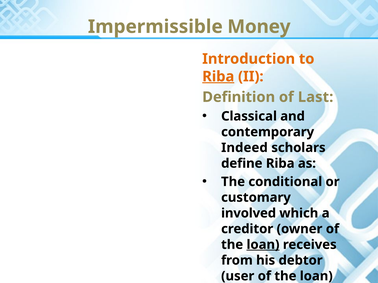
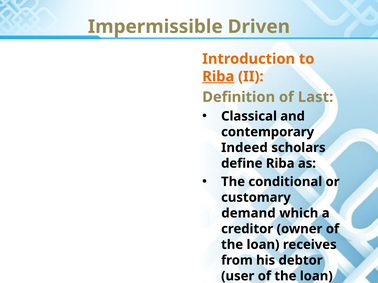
Money: Money -> Driven
involved: involved -> demand
loan at (263, 245) underline: present -> none
